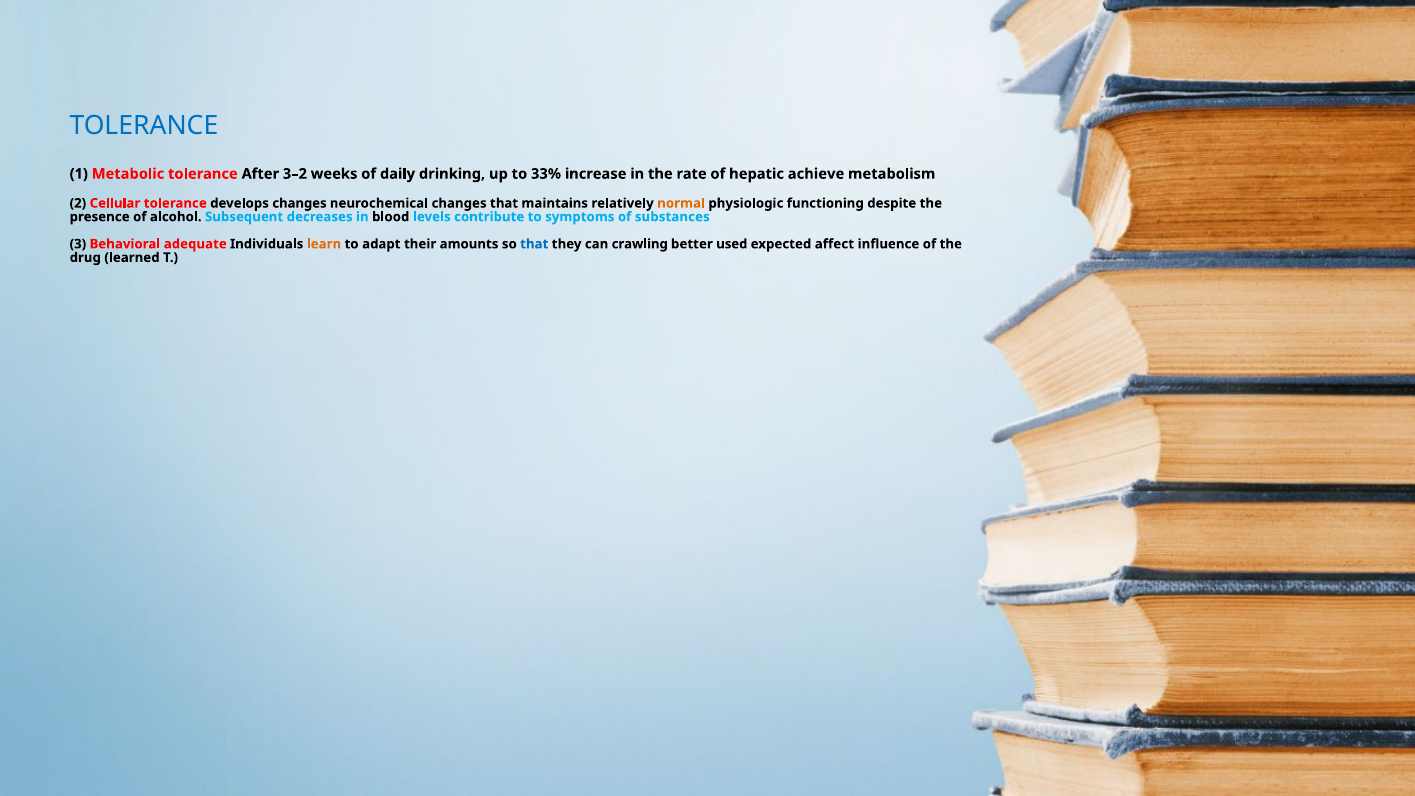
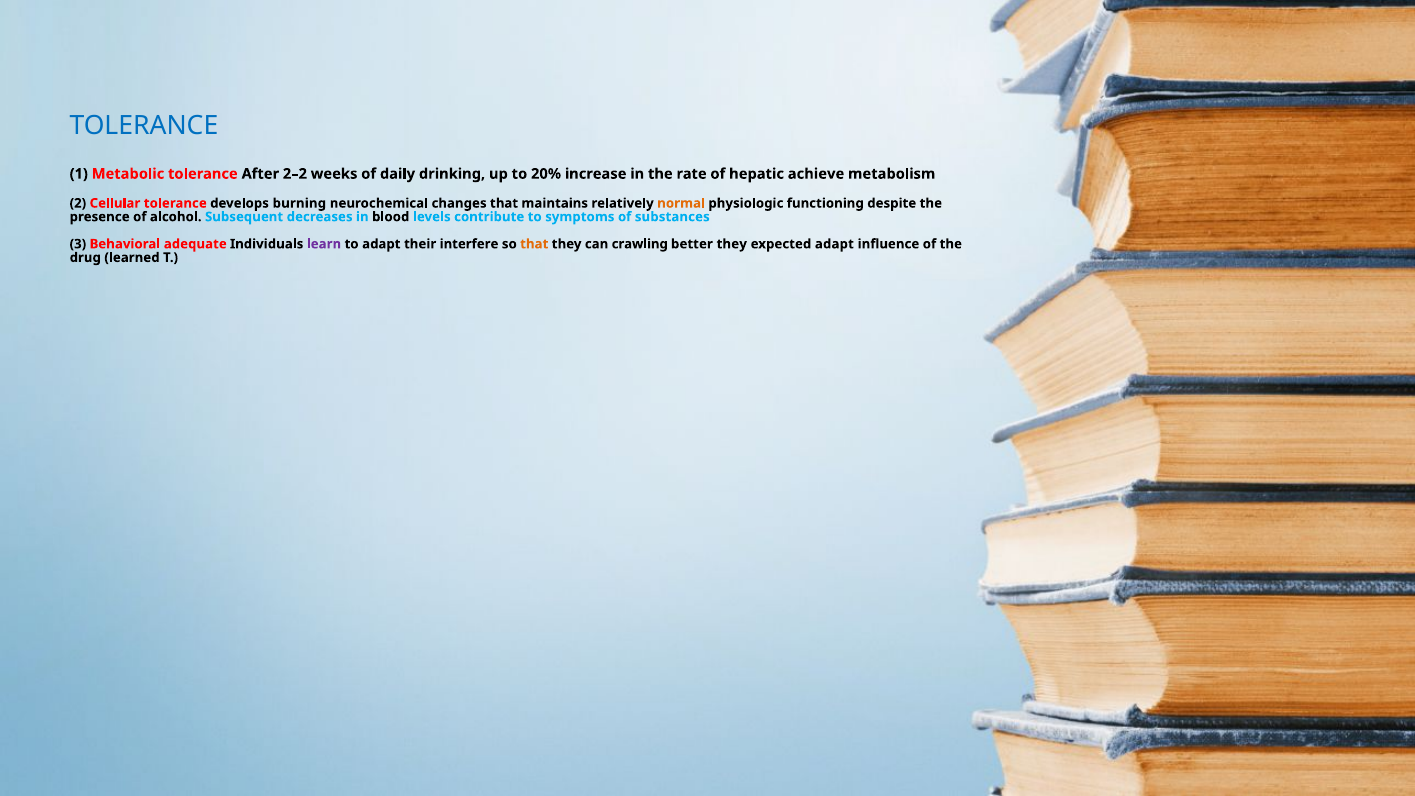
3–2: 3–2 -> 2–2
33%: 33% -> 20%
develops changes: changes -> burning
learn colour: orange -> purple
amounts: amounts -> interfere
that at (534, 244) colour: blue -> orange
better used: used -> they
expected affect: affect -> adapt
